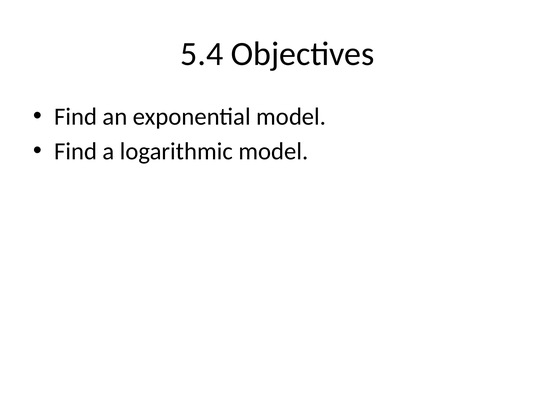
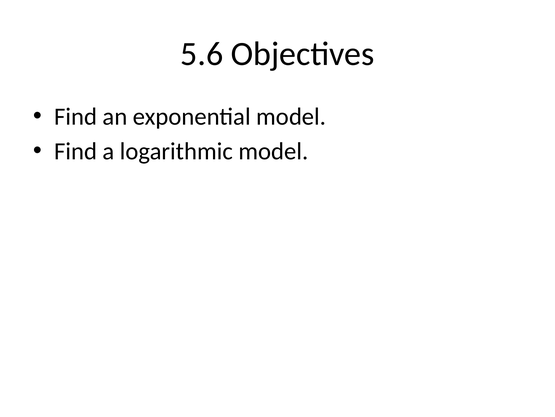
5.4: 5.4 -> 5.6
